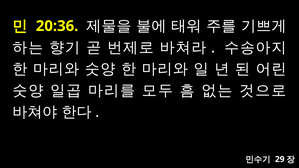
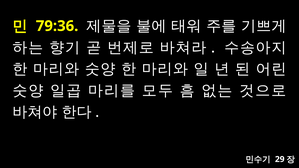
20:36: 20:36 -> 79:36
